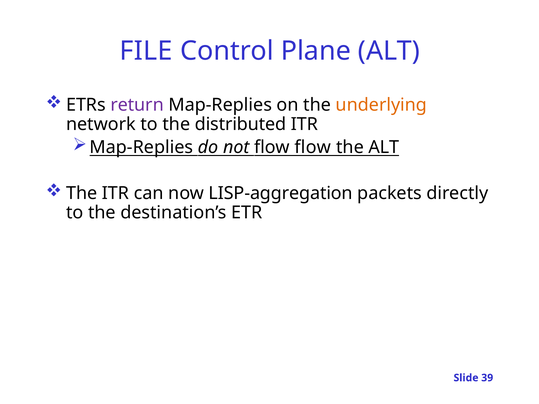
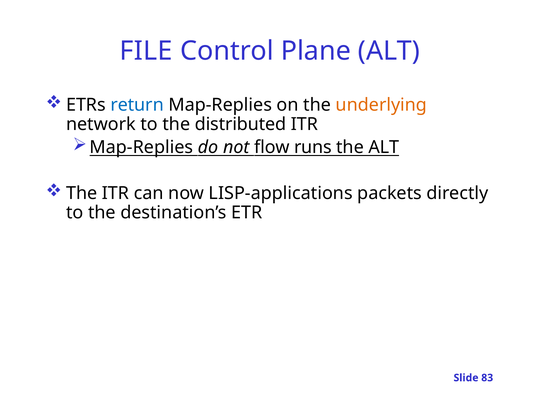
return colour: purple -> blue
flow flow: flow -> runs
LISP-aggregation: LISP-aggregation -> LISP-applications
39: 39 -> 83
